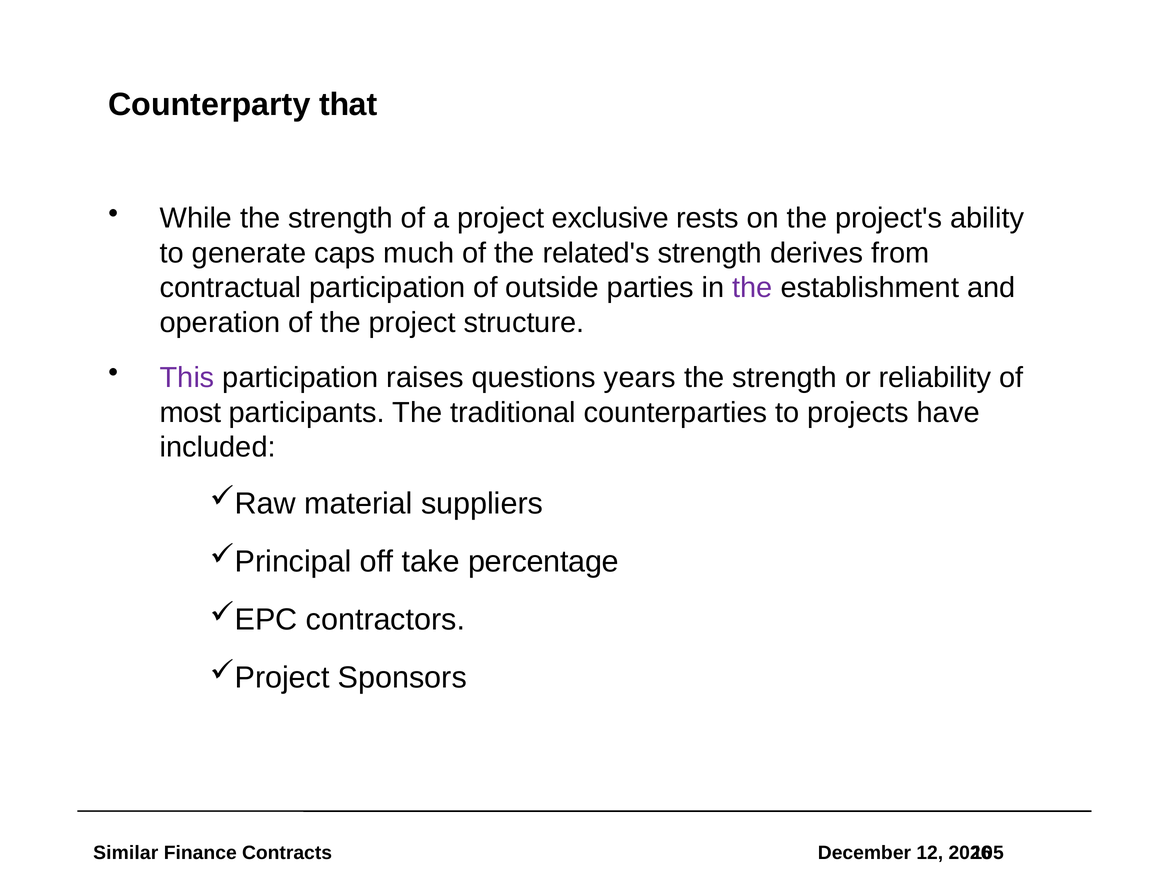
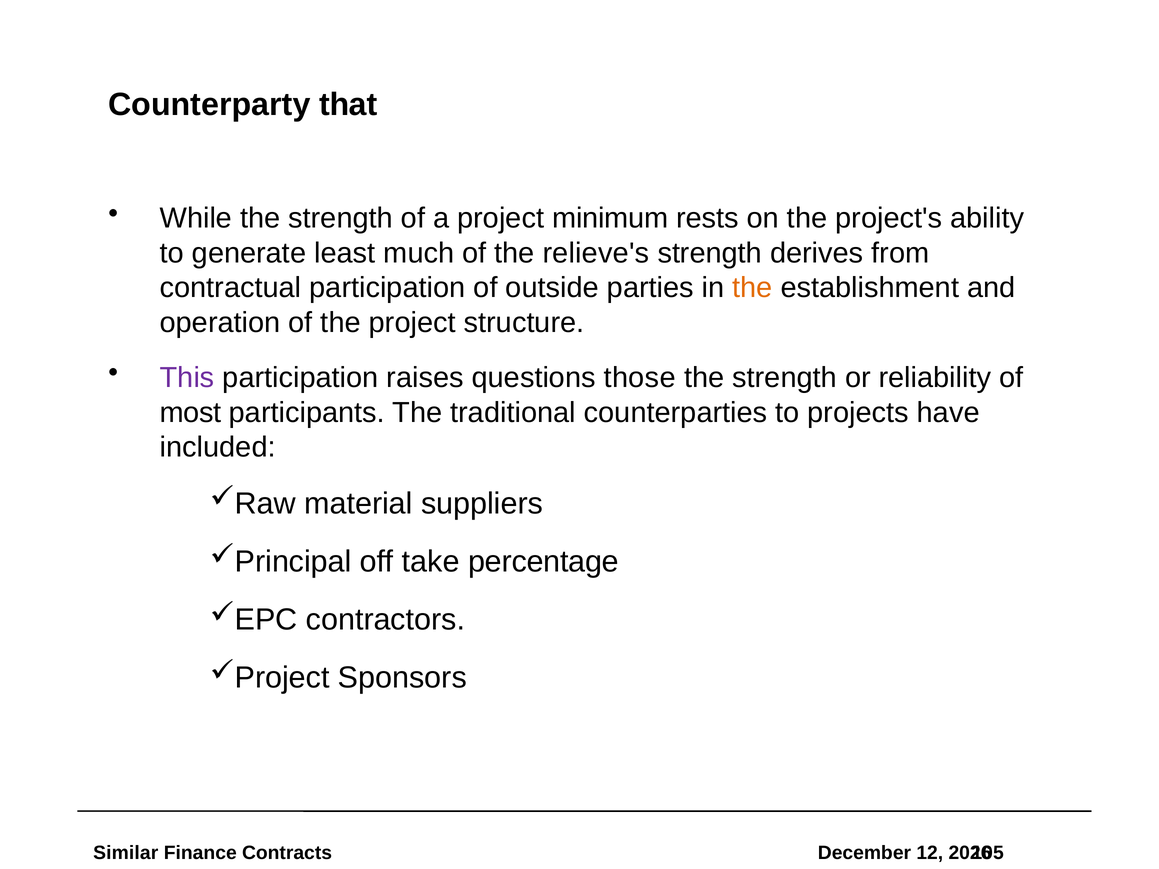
exclusive: exclusive -> minimum
caps: caps -> least
related's: related's -> relieve's
the at (752, 288) colour: purple -> orange
years: years -> those
